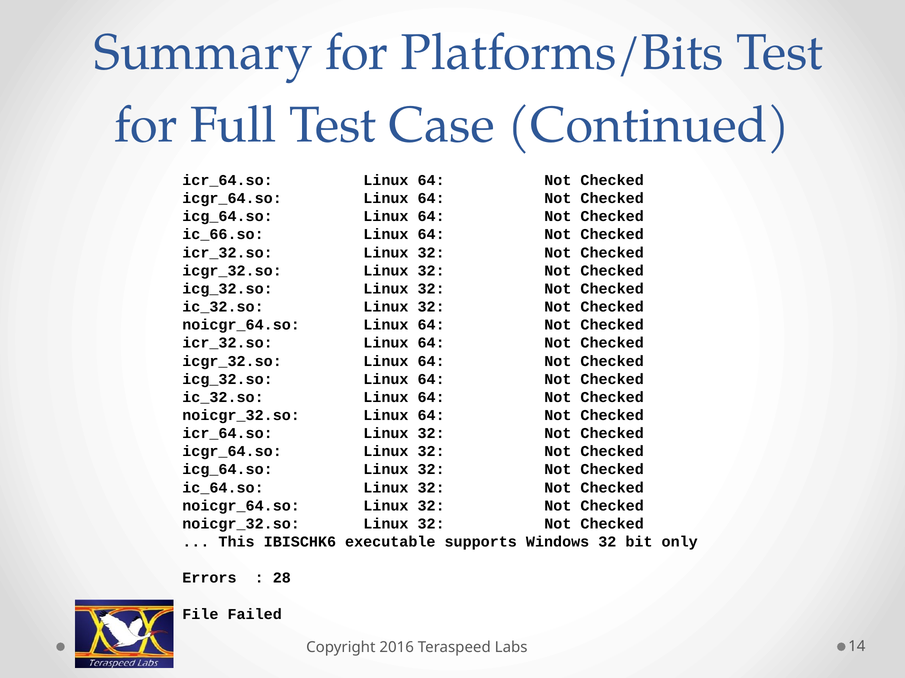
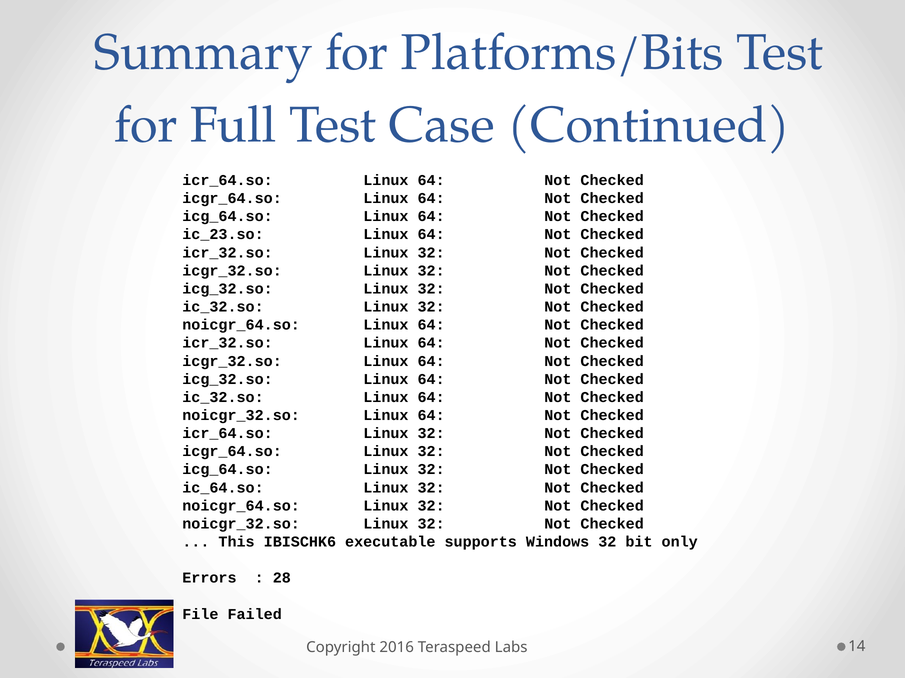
ic_66.so: ic_66.so -> ic_23.so
